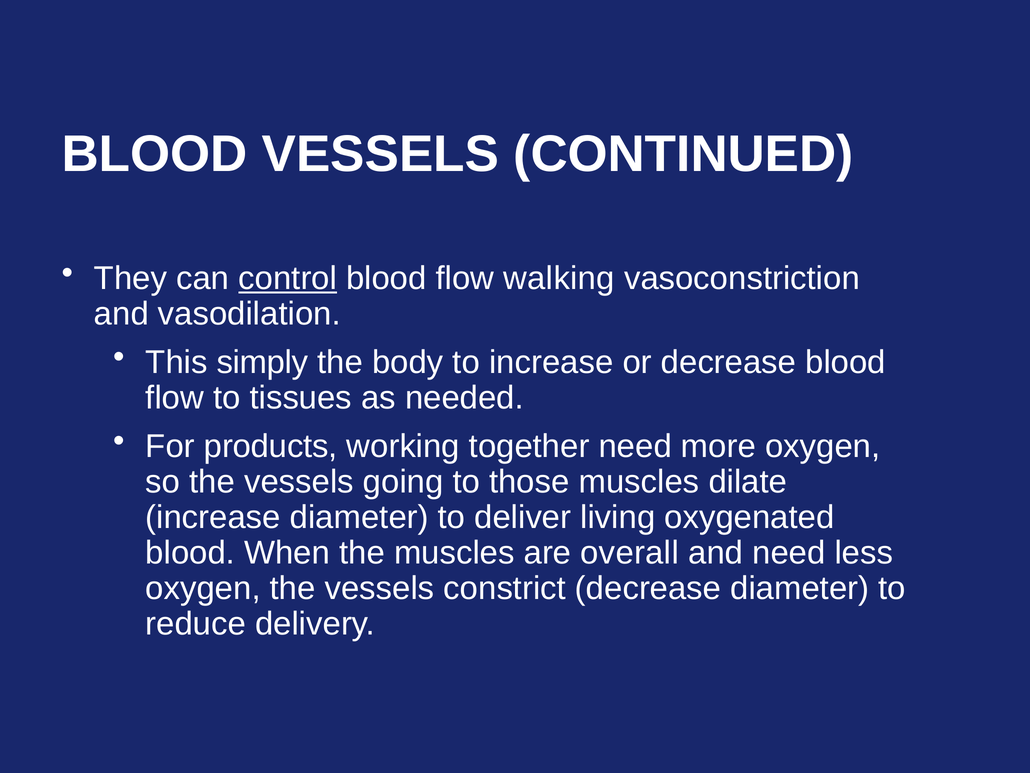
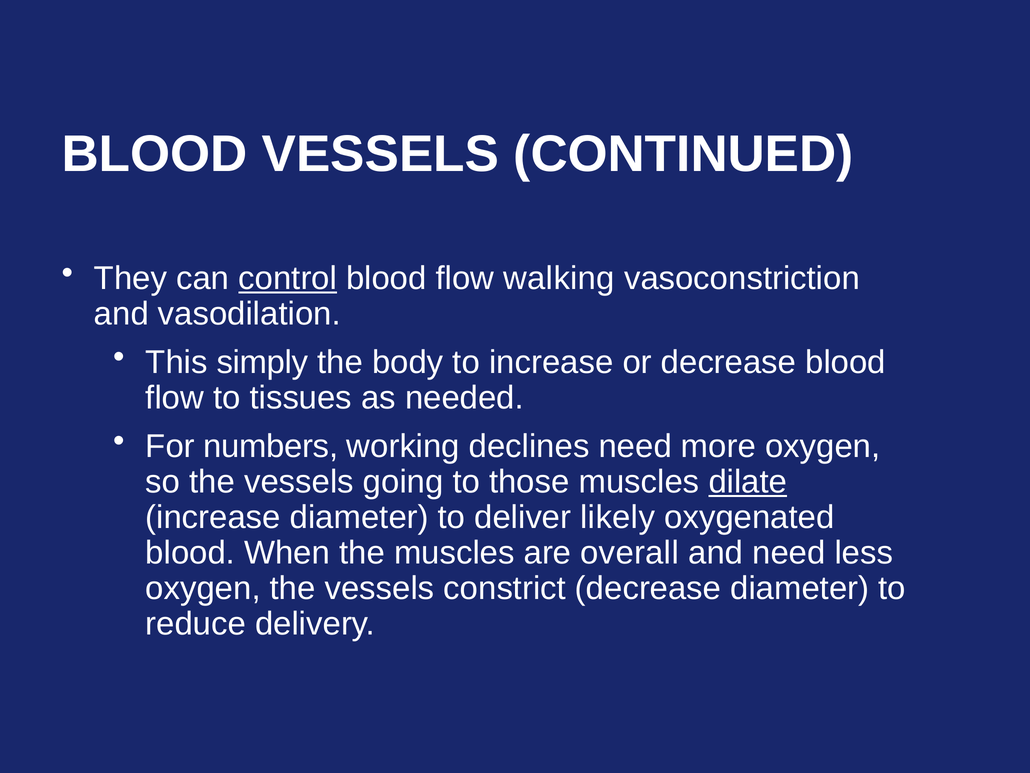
products: products -> numbers
together: together -> declines
dilate underline: none -> present
living: living -> likely
